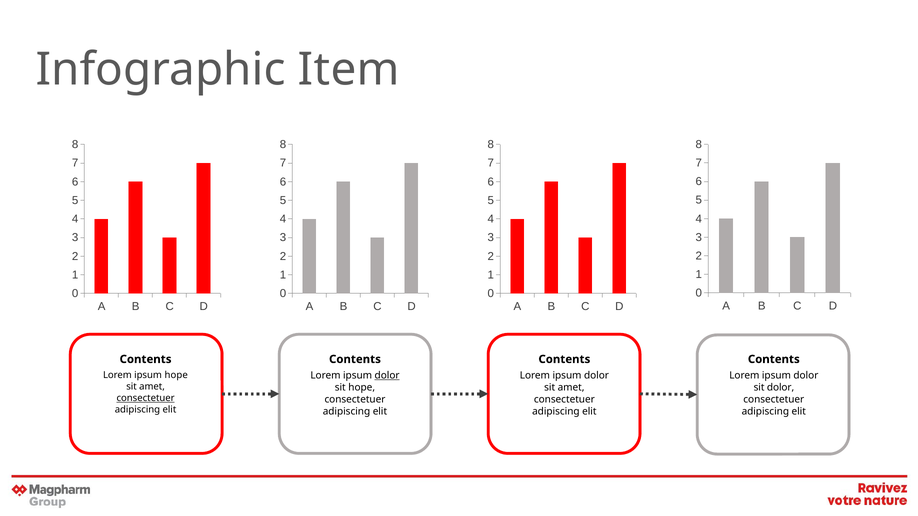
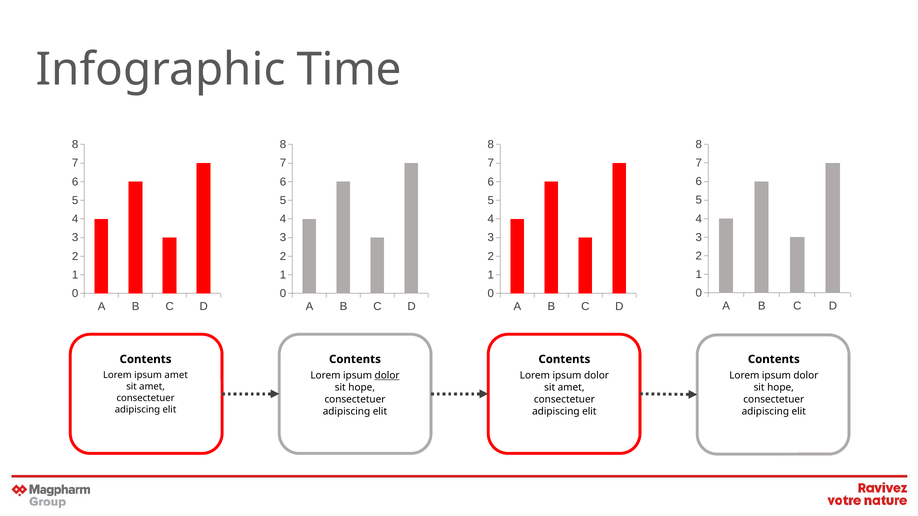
Item: Item -> Time
ipsum hope: hope -> amet
dolor at (781, 388): dolor -> hope
consectetuer at (146, 398) underline: present -> none
